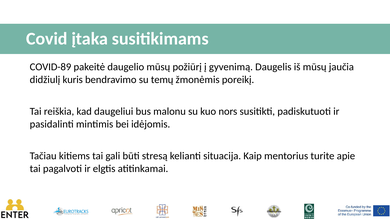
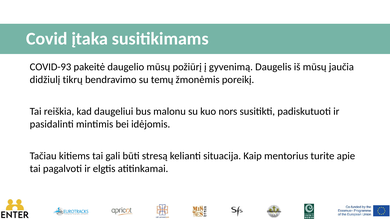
COVID-89: COVID-89 -> COVID-93
kuris: kuris -> tikrų
